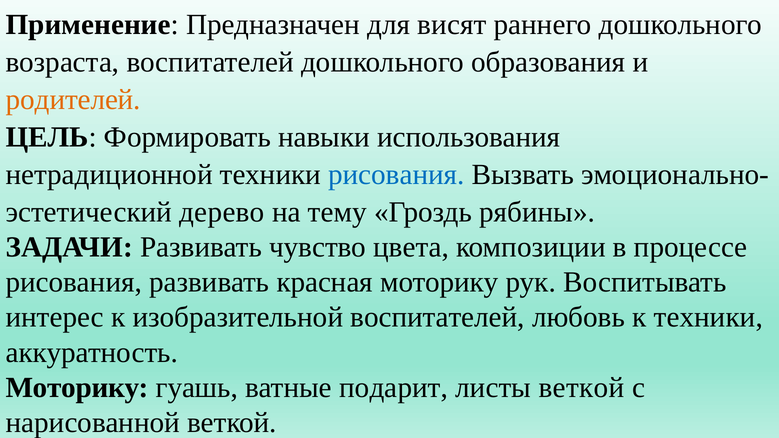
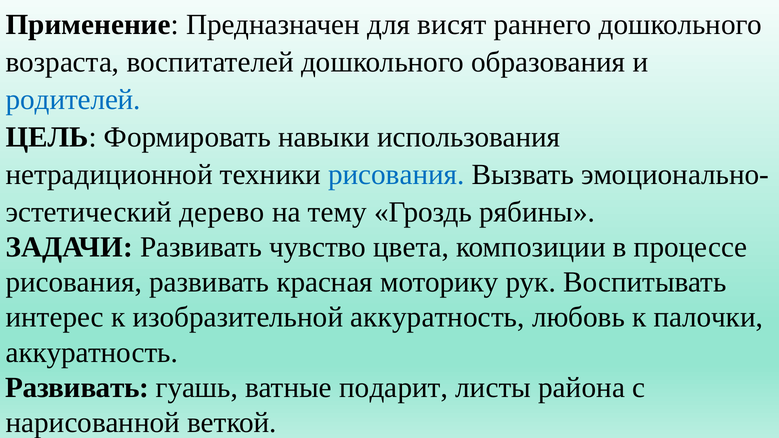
родителей colour: orange -> blue
изобразительной воспитателей: воспитателей -> аккуратность
к техники: техники -> палочки
Моторику at (77, 388): Моторику -> Развивать
листы веткой: веткой -> района
